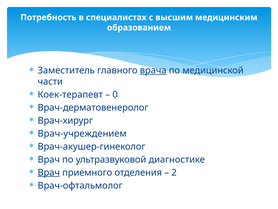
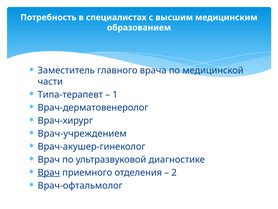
врача underline: present -> none
Коек-терапевт: Коек-терапевт -> Типа-терапевт
0: 0 -> 1
